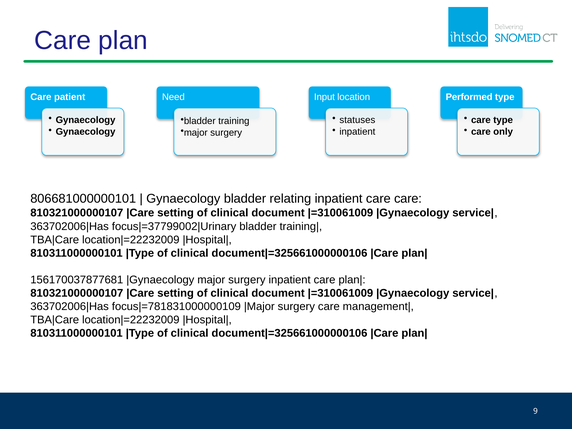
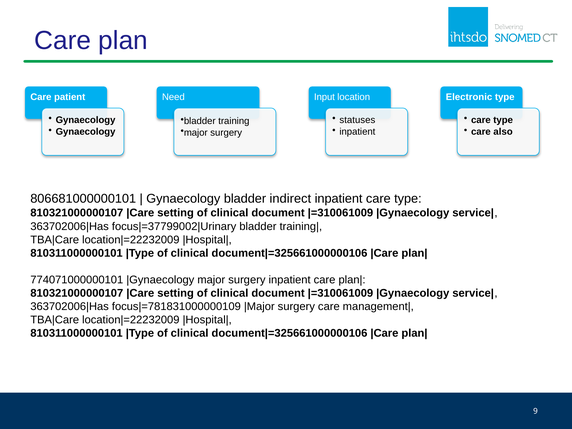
Performed: Performed -> Electronic
only: only -> also
relating: relating -> indirect
inpatient care care: care -> type
156170037877681: 156170037877681 -> 774071000000101
